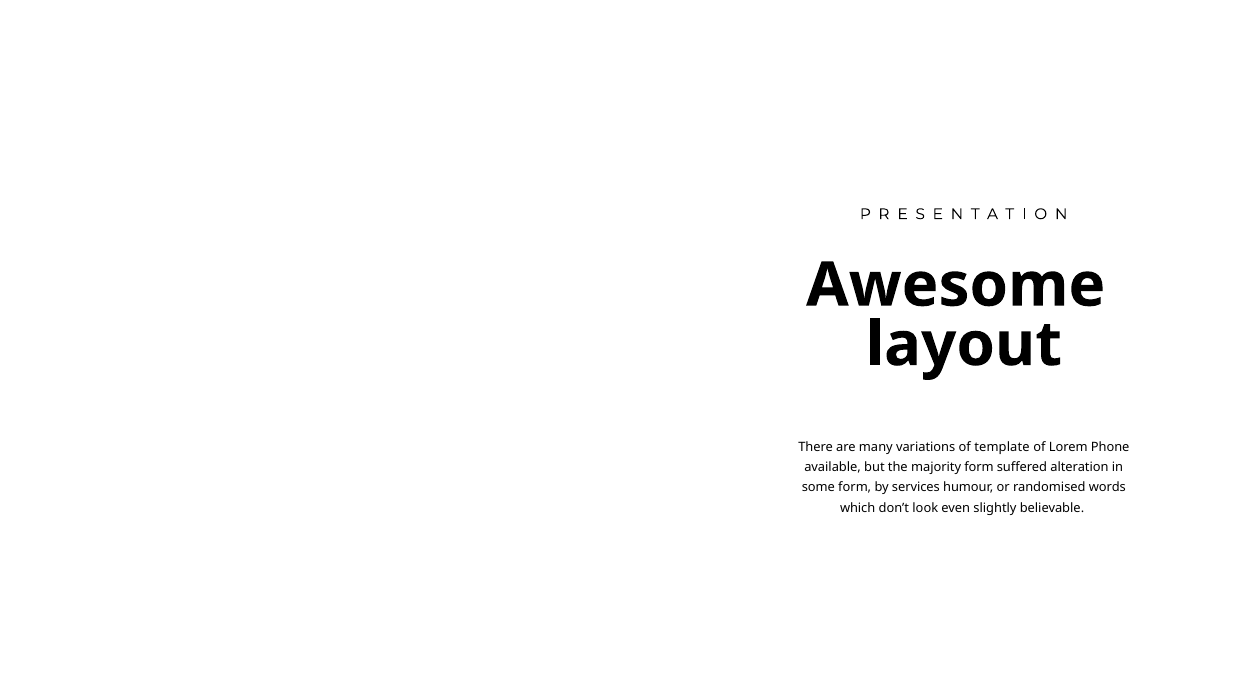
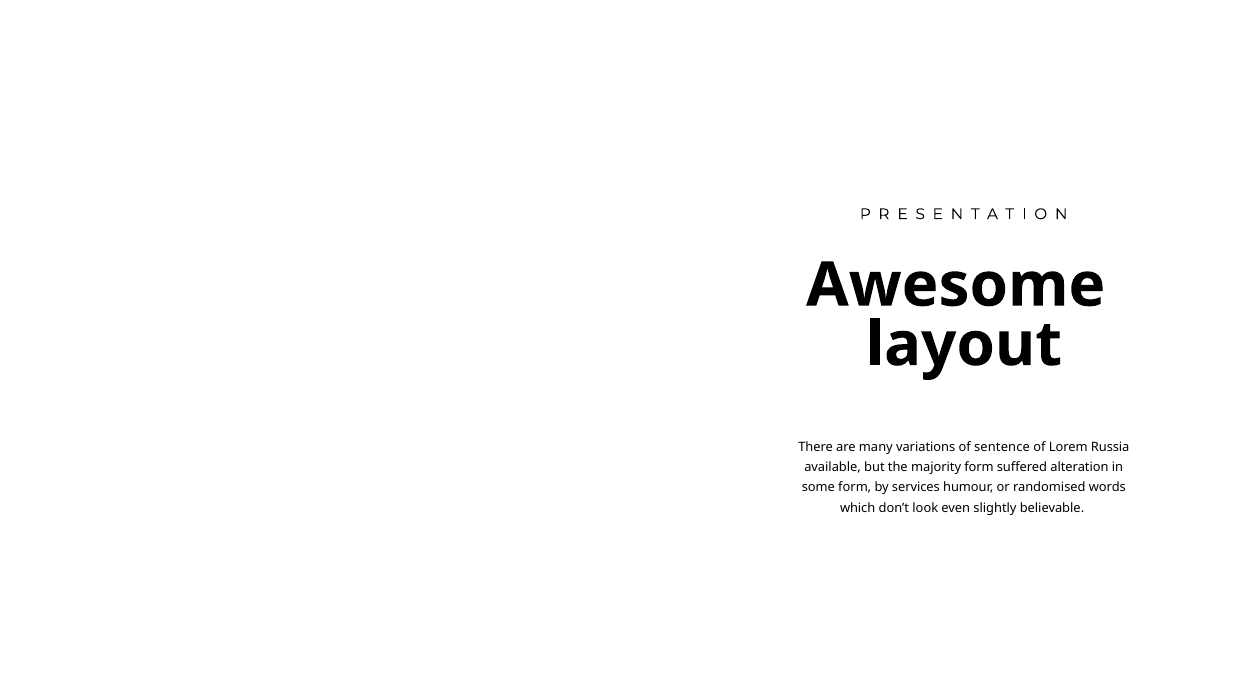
template: template -> sentence
Phone: Phone -> Russia
